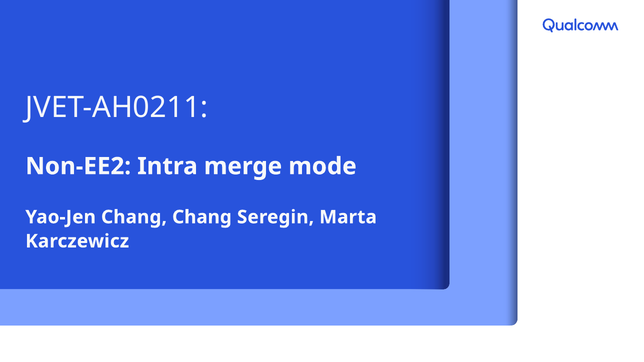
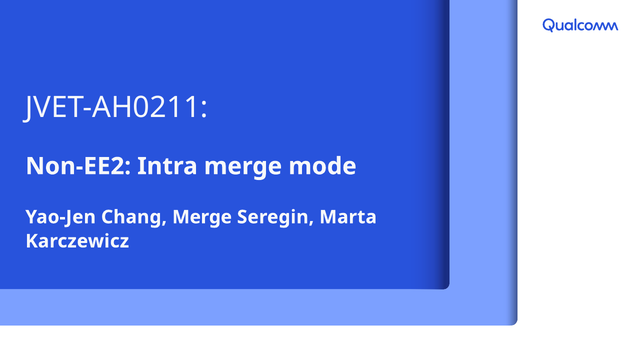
Chang Chang: Chang -> Merge
